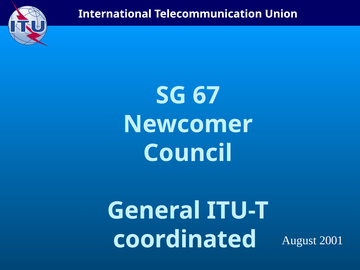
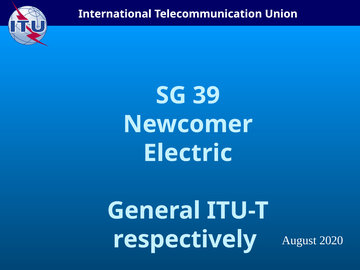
67: 67 -> 39
Council: Council -> Electric
coordinated: coordinated -> respectively
2001: 2001 -> 2020
